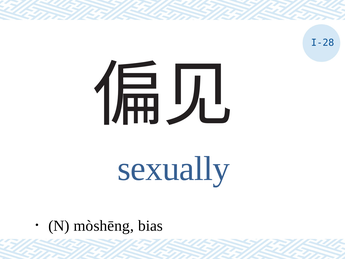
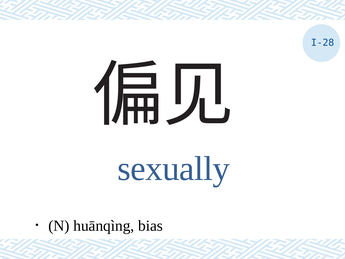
mòshēng: mòshēng -> huānqìng
